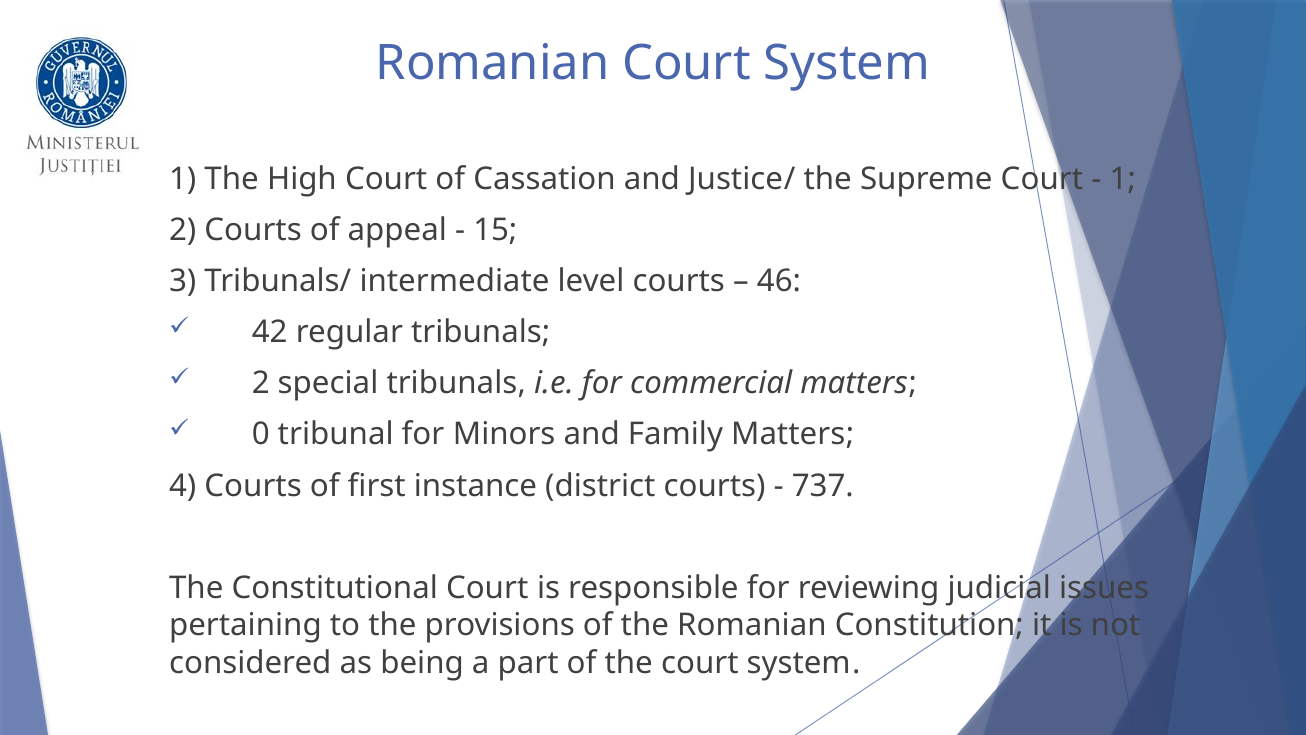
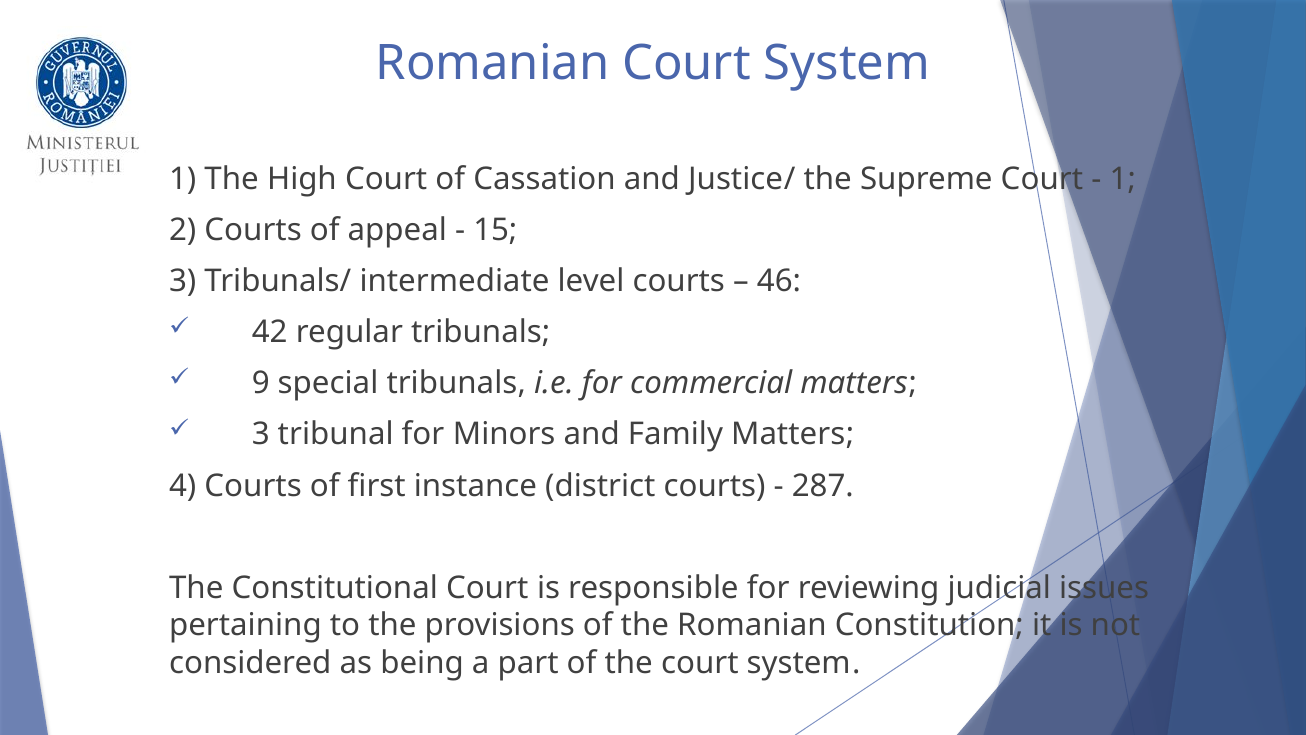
2 at (261, 383): 2 -> 9
0 at (261, 434): 0 -> 3
737: 737 -> 287
